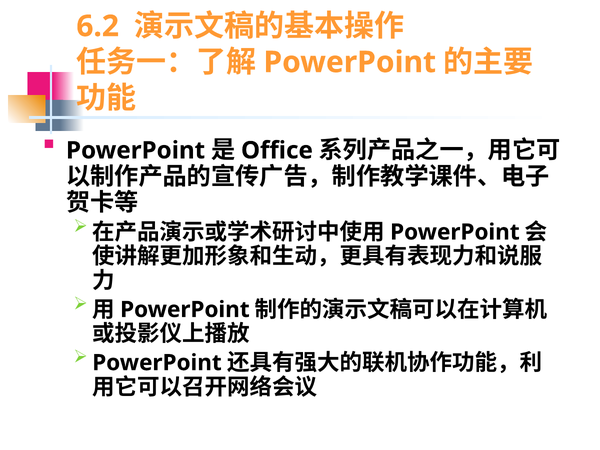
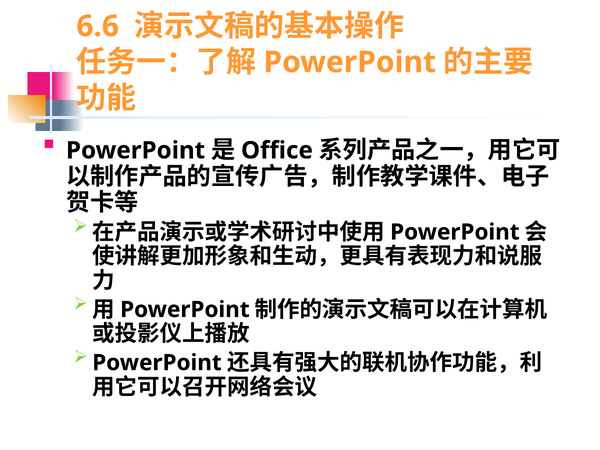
6.2: 6.2 -> 6.6
